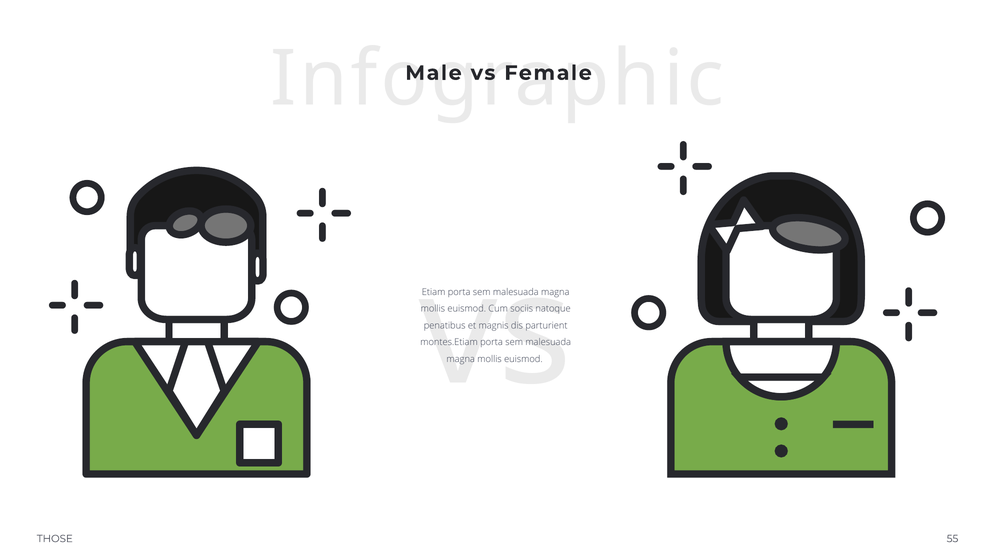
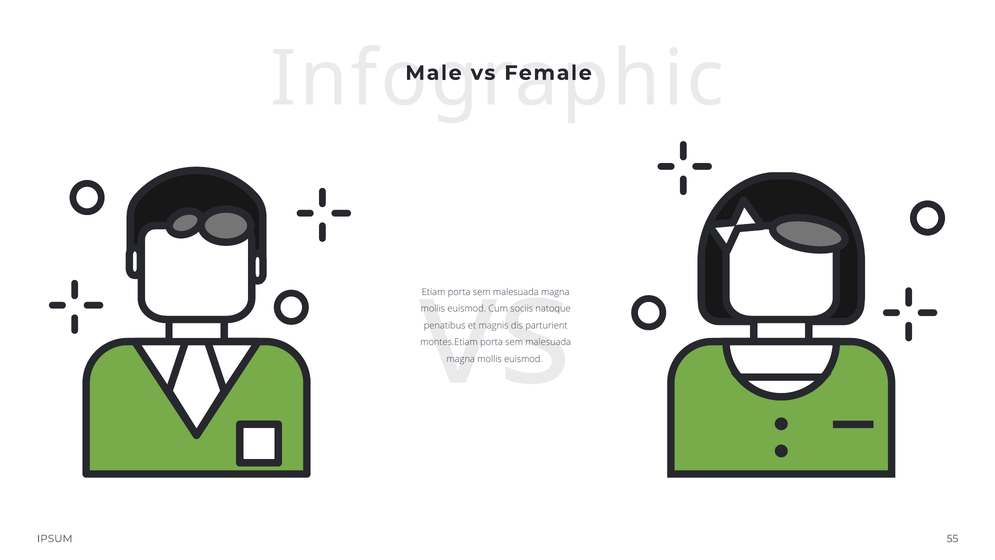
THOSE: THOSE -> IPSUM
